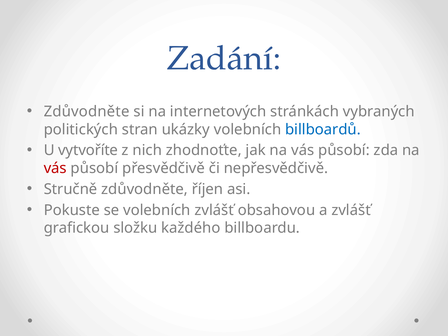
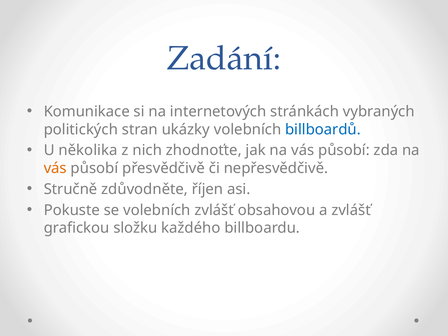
Zdůvodněte at (87, 112): Zdůvodněte -> Komunikace
vytvoříte: vytvoříte -> několika
vás at (55, 168) colour: red -> orange
